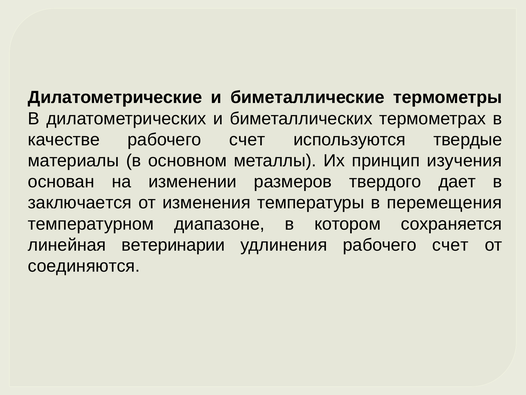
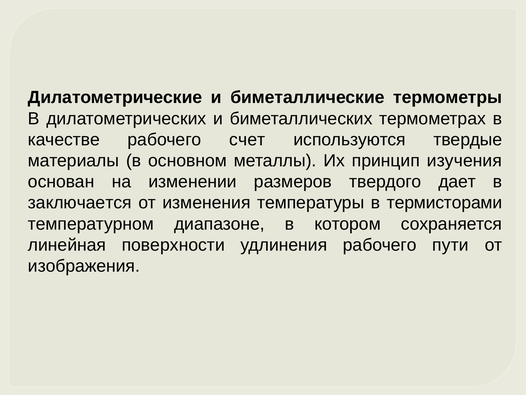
перемещения: перемещения -> термисторами
ветеринарии: ветеринарии -> поверхности
удлинения рабочего счет: счет -> пути
соединяются: соединяются -> изображения
